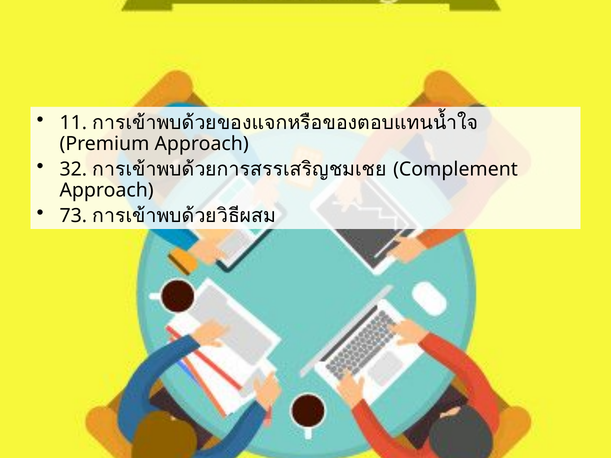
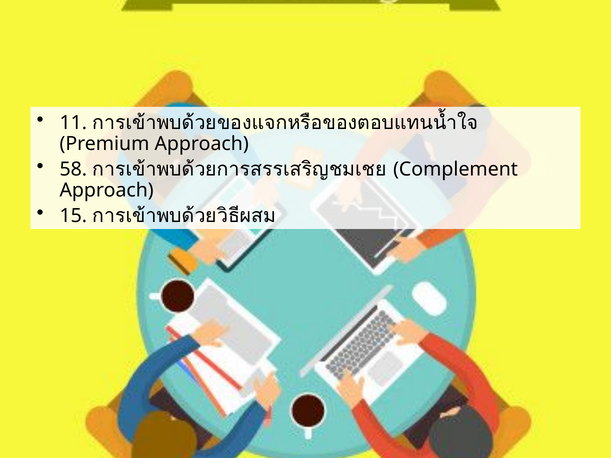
32: 32 -> 58
73: 73 -> 15
